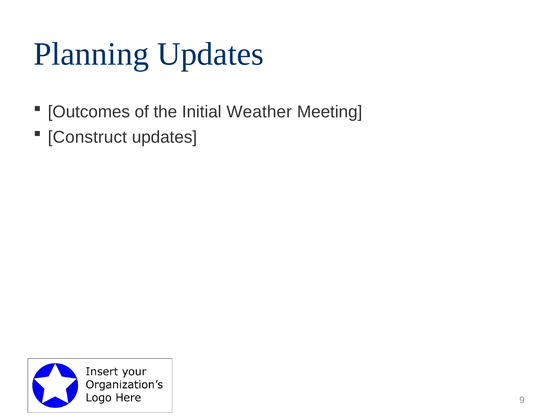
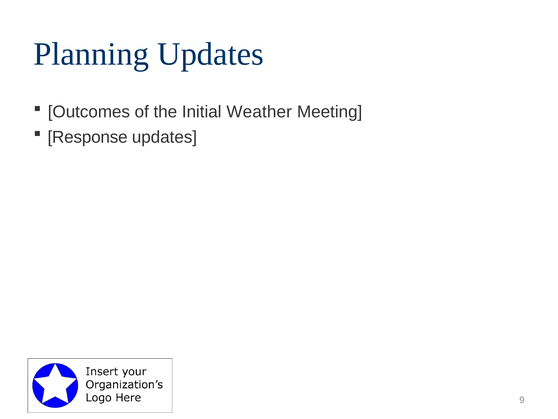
Construct: Construct -> Response
